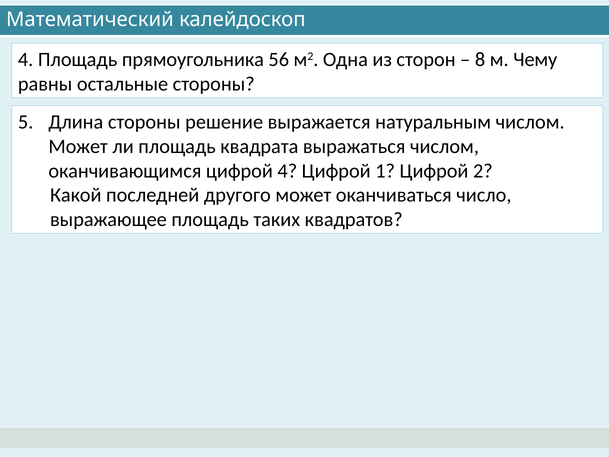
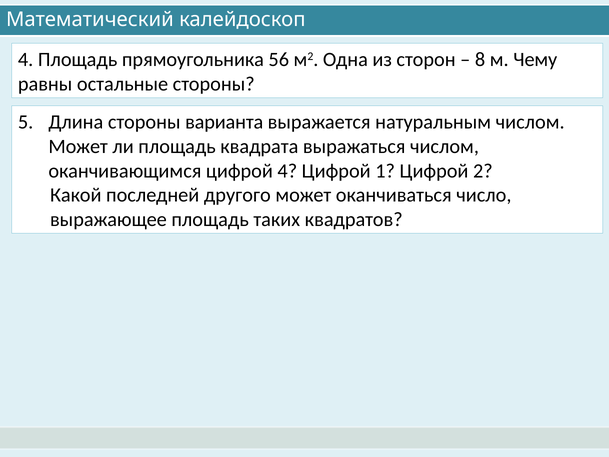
решение: решение -> варианта
